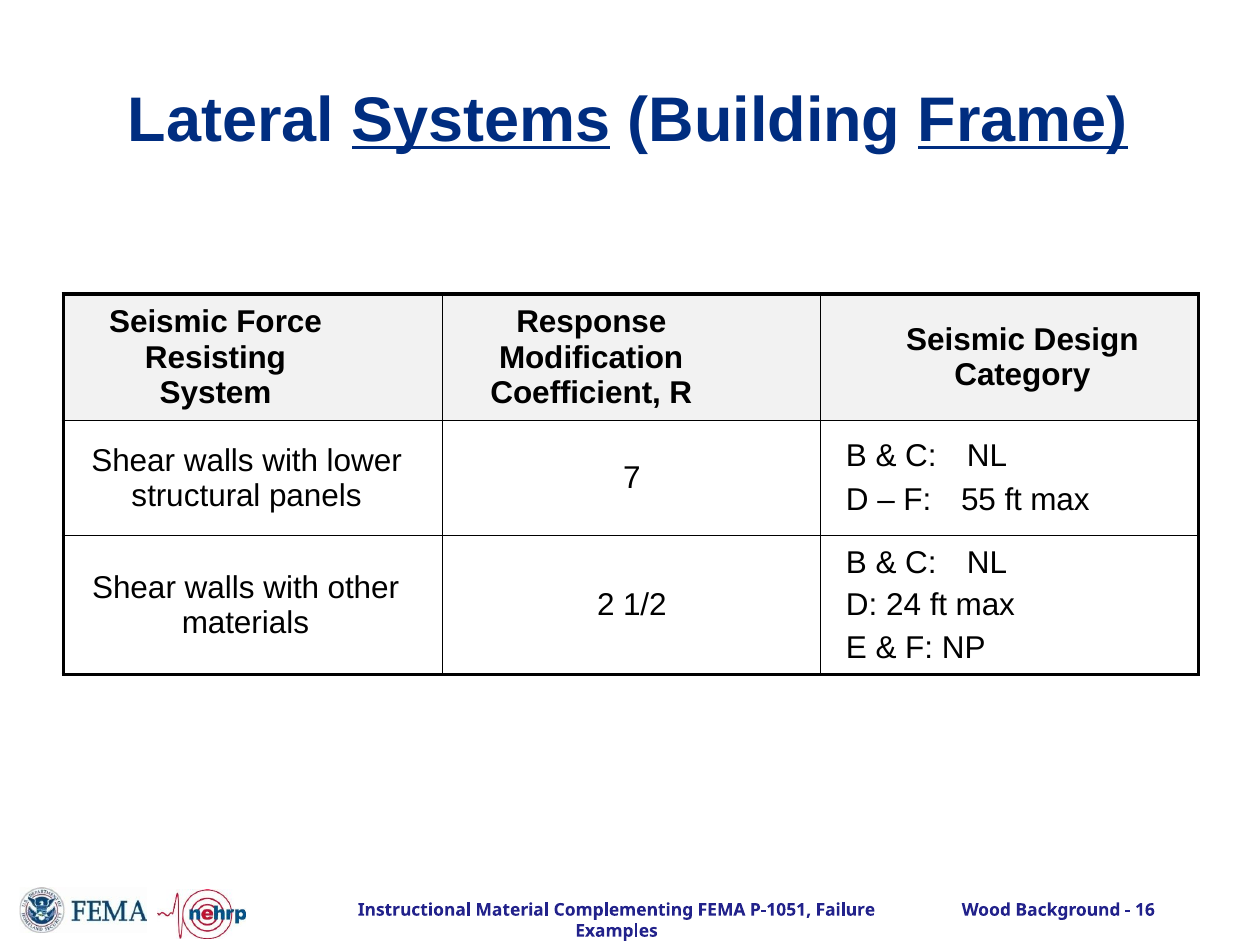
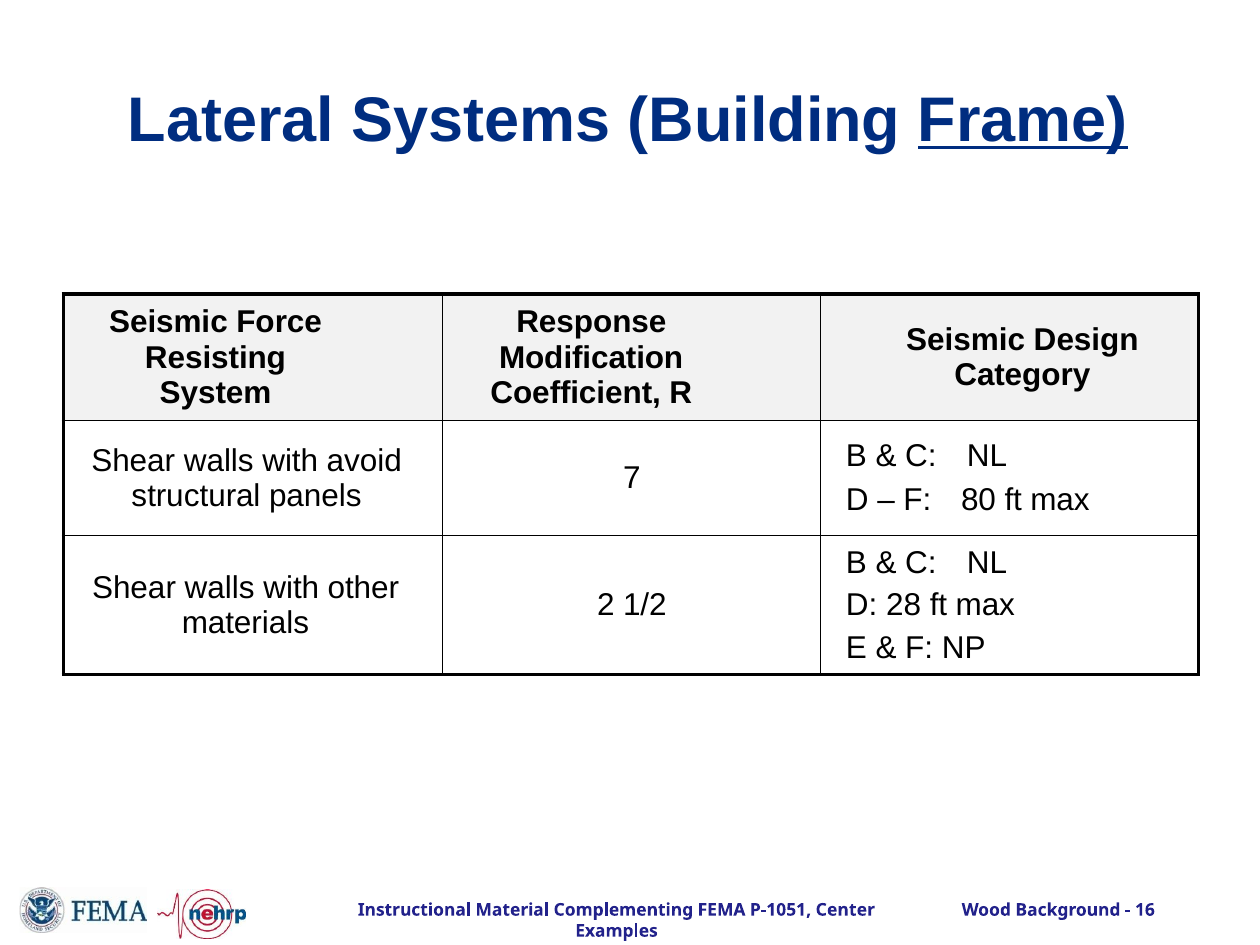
Systems underline: present -> none
lower: lower -> avoid
55: 55 -> 80
24: 24 -> 28
Failure: Failure -> Center
